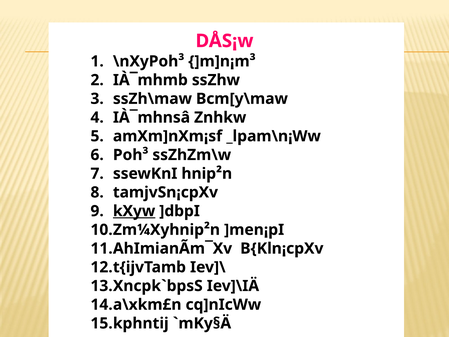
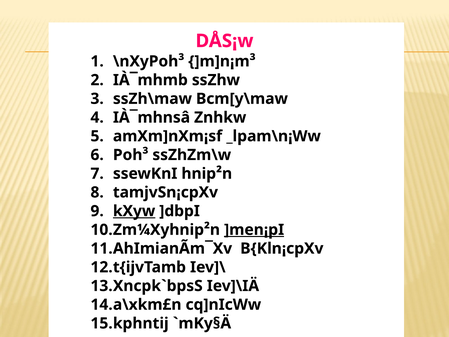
]men¡pI underline: none -> present
